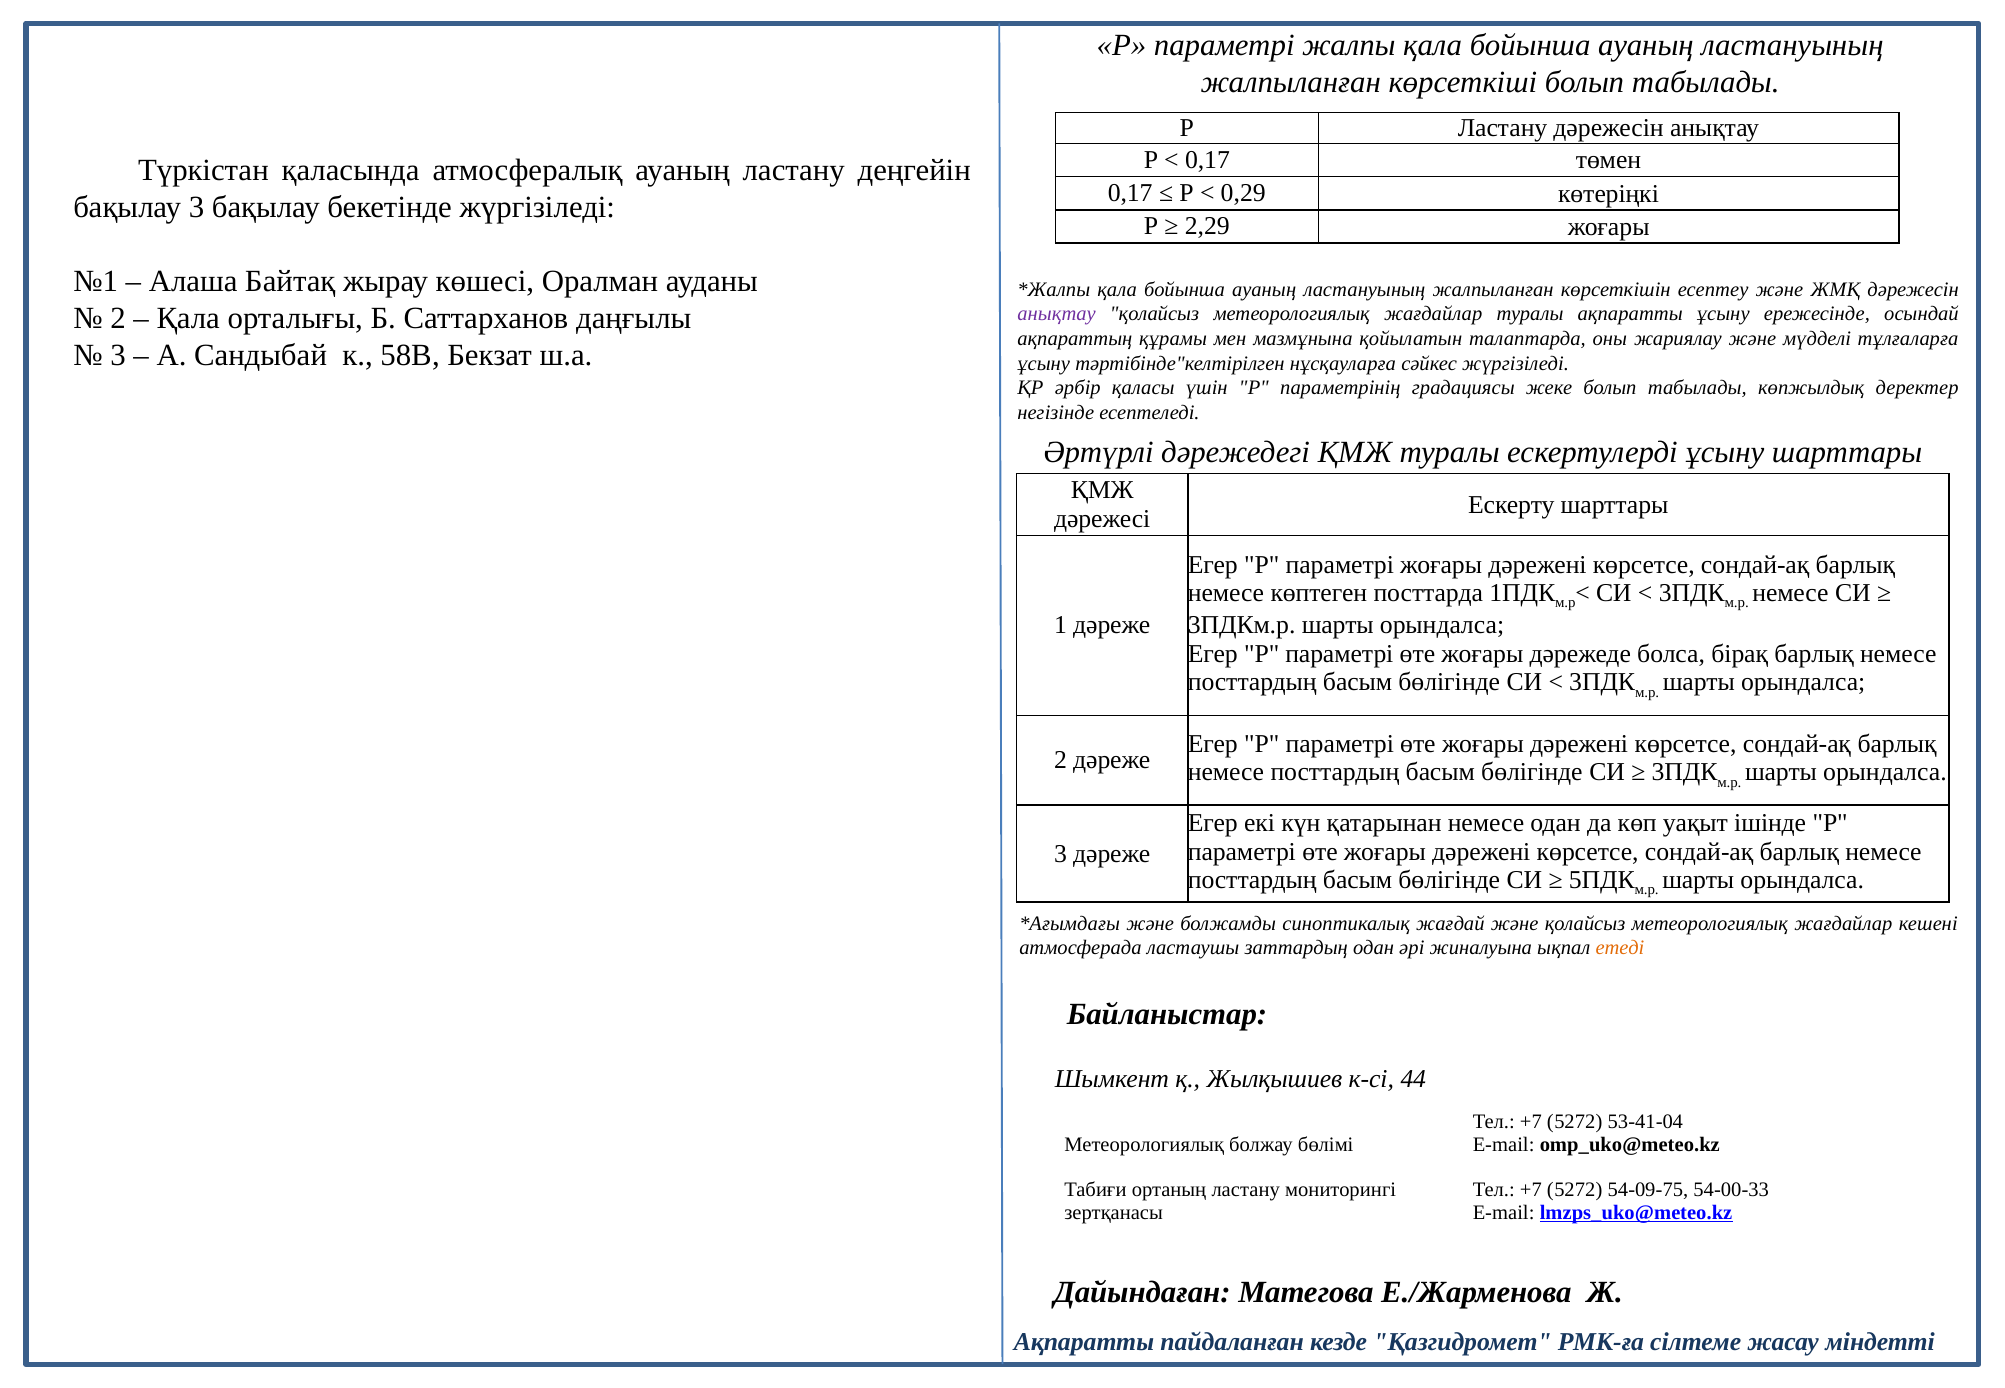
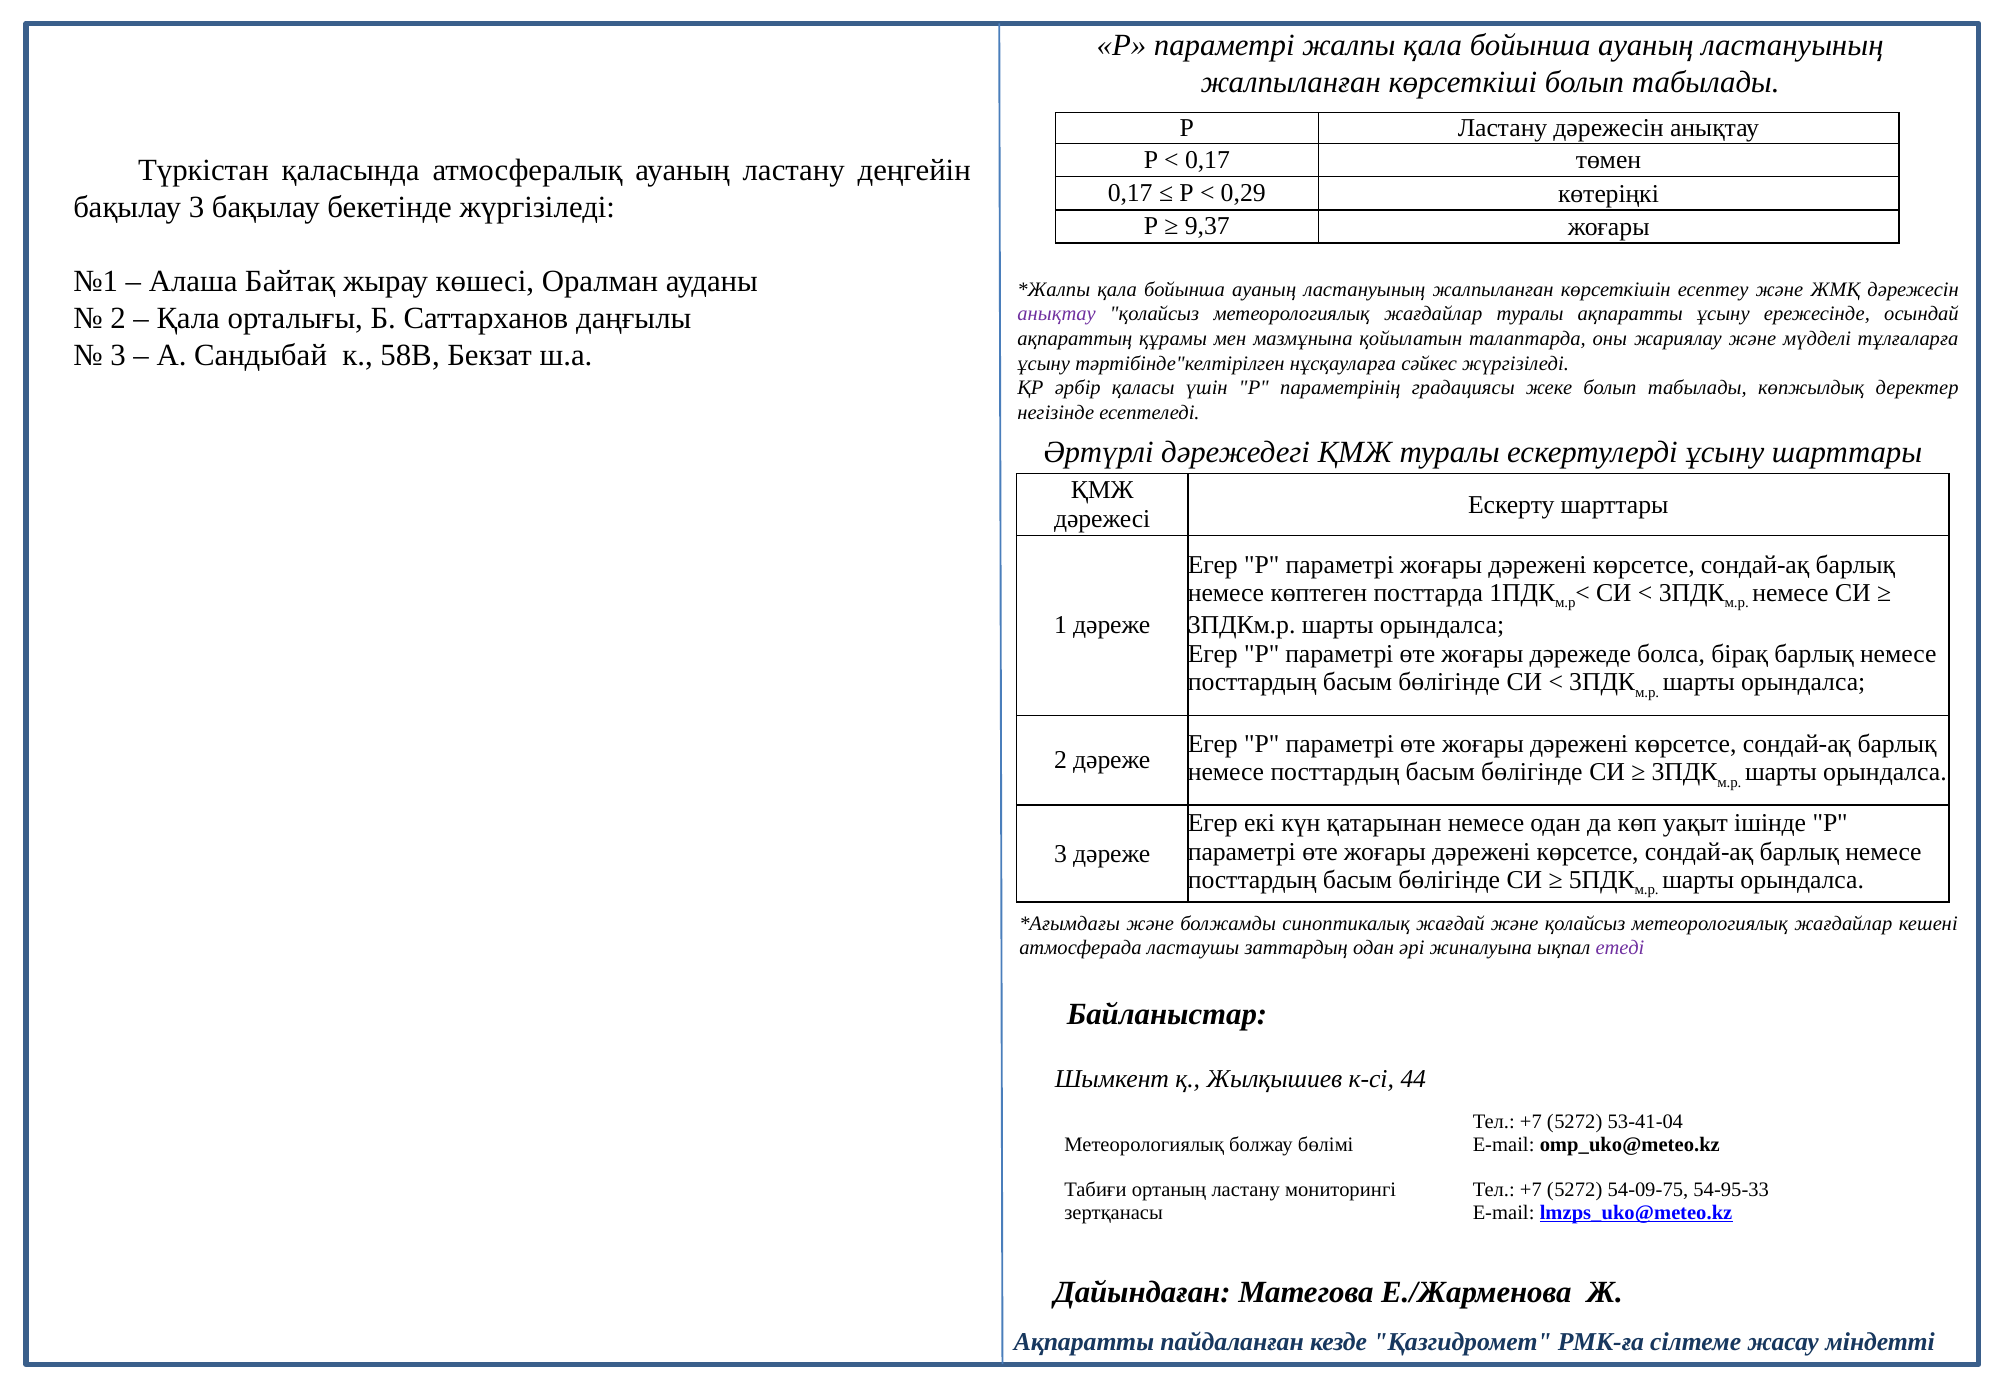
2,29: 2,29 -> 9,37
етеді colour: orange -> purple
54-00-33: 54-00-33 -> 54-95-33
